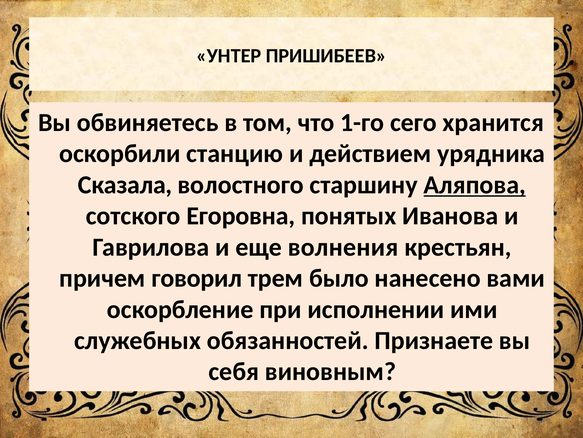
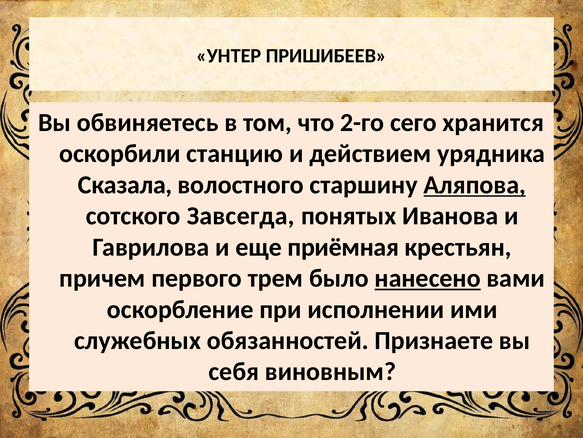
1-го: 1-го -> 2-го
Егоровна: Егоровна -> Завсегда
волнения: волнения -> приёмная
говорил: говорил -> первого
нанесено underline: none -> present
